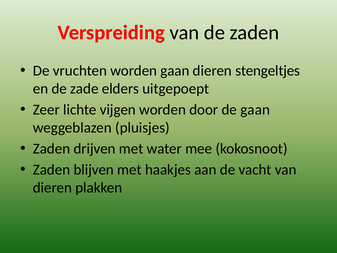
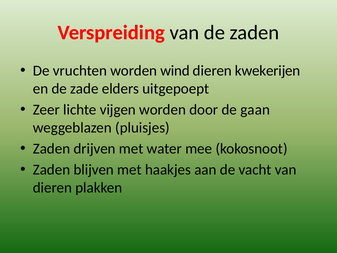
worden gaan: gaan -> wind
stengeltjes: stengeltjes -> kwekerijen
